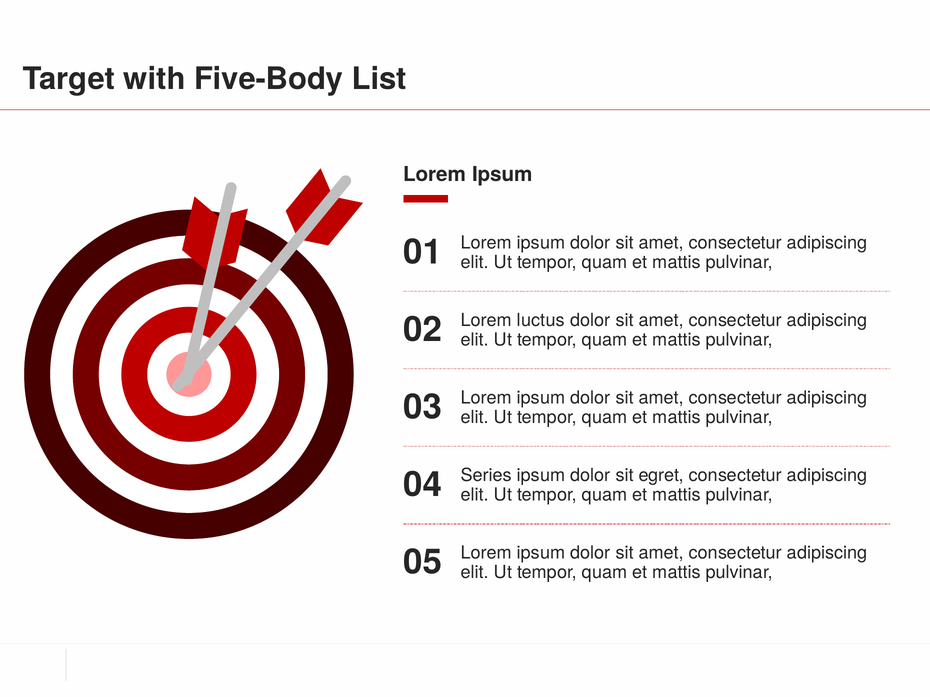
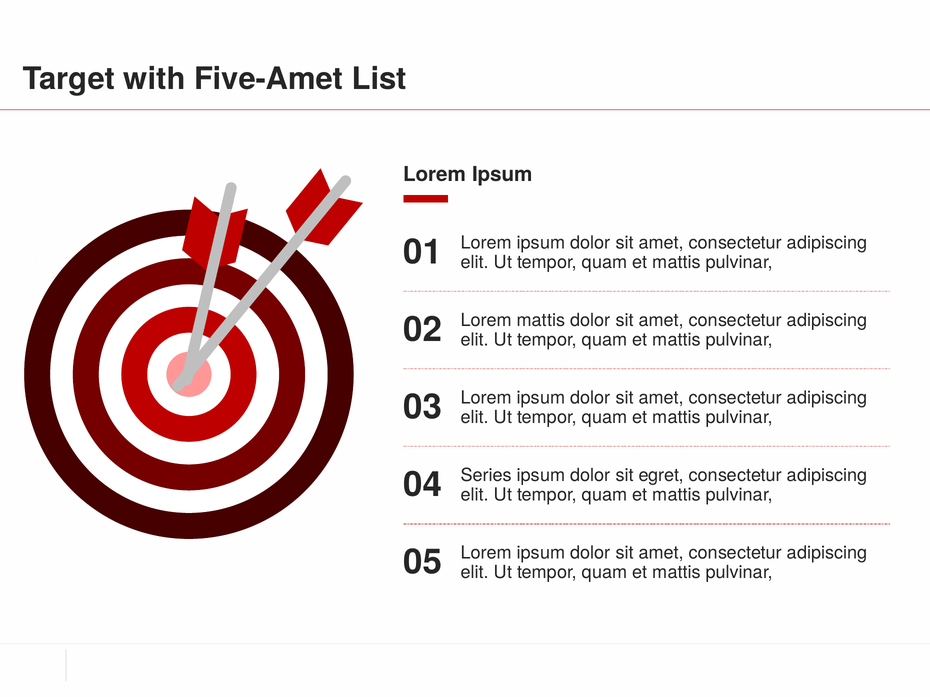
Five-Body: Five-Body -> Five-Amet
Lorem luctus: luctus -> mattis
